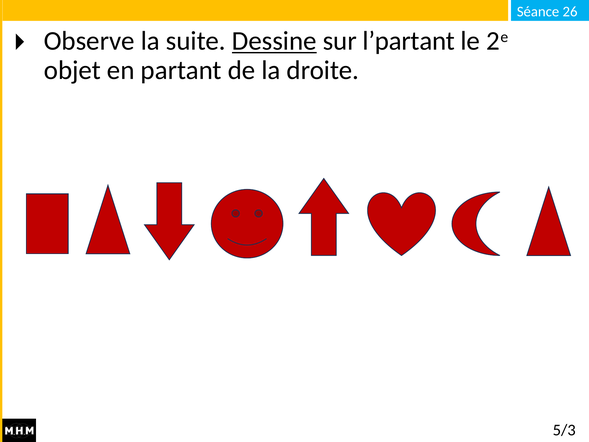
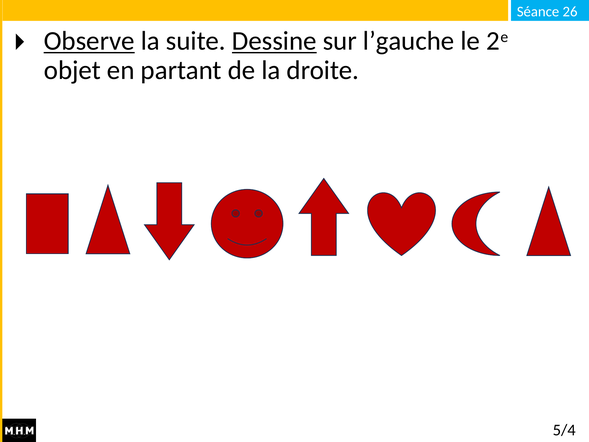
Observe underline: none -> present
l’partant: l’partant -> l’gauche
5/3: 5/3 -> 5/4
